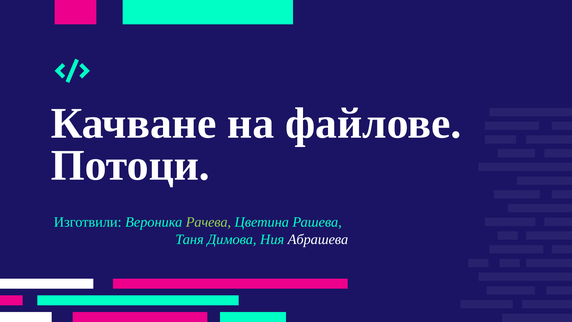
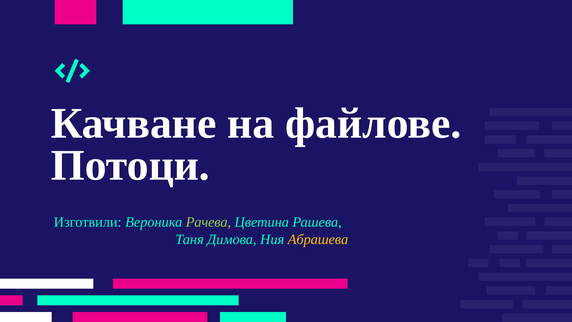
Абрашева colour: white -> yellow
